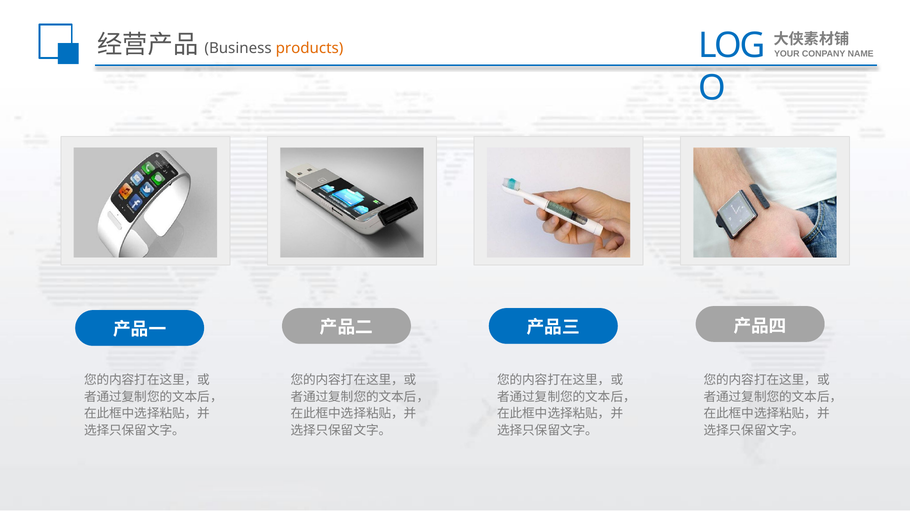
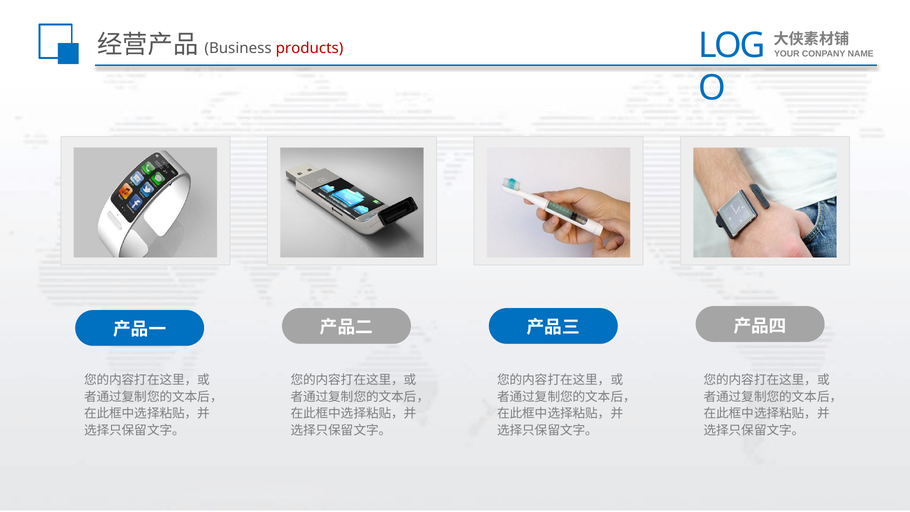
products colour: orange -> red
